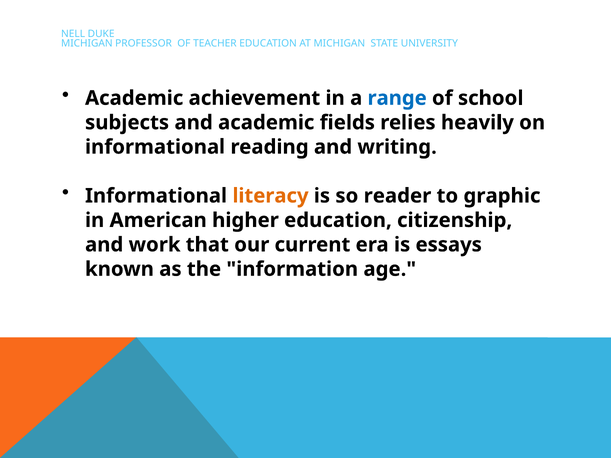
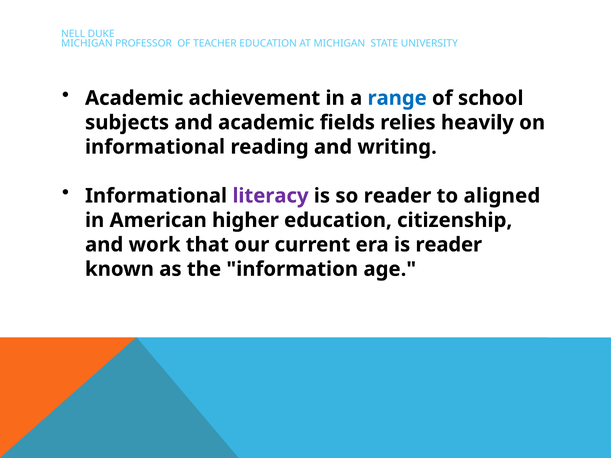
literacy colour: orange -> purple
graphic: graphic -> aligned
is essays: essays -> reader
